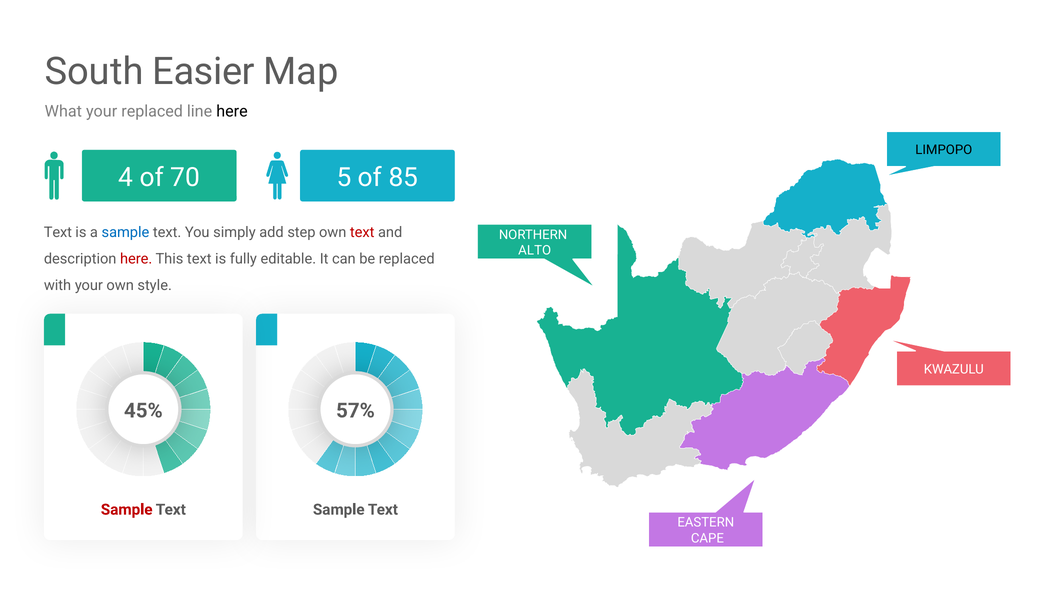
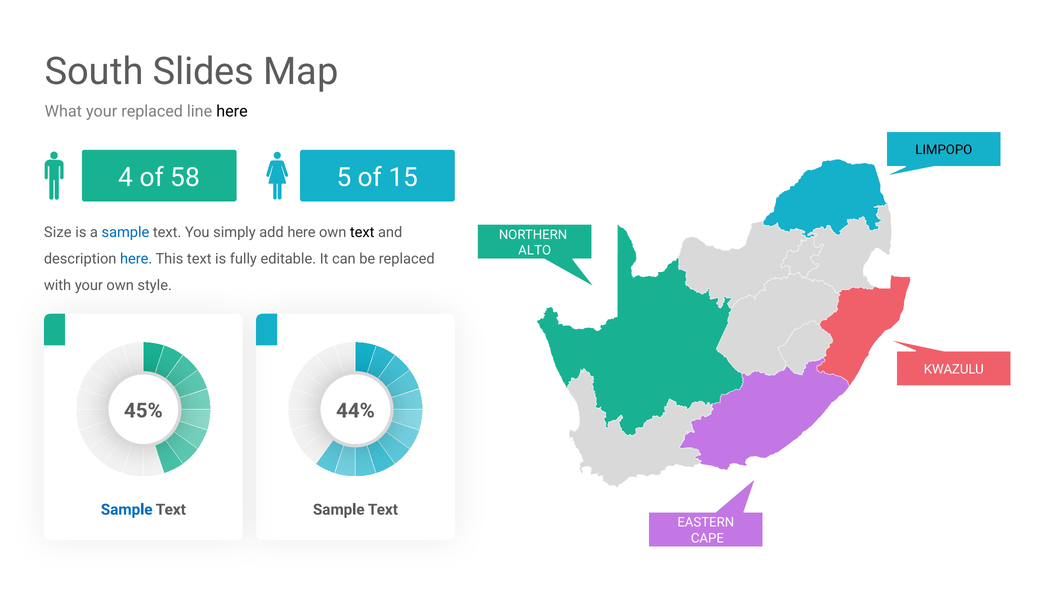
Easier: Easier -> Slides
70: 70 -> 58
85: 85 -> 15
Text at (58, 233): Text -> Size
add step: step -> here
text at (362, 233) colour: red -> black
here at (136, 259) colour: red -> blue
57%: 57% -> 44%
Sample at (127, 510) colour: red -> blue
